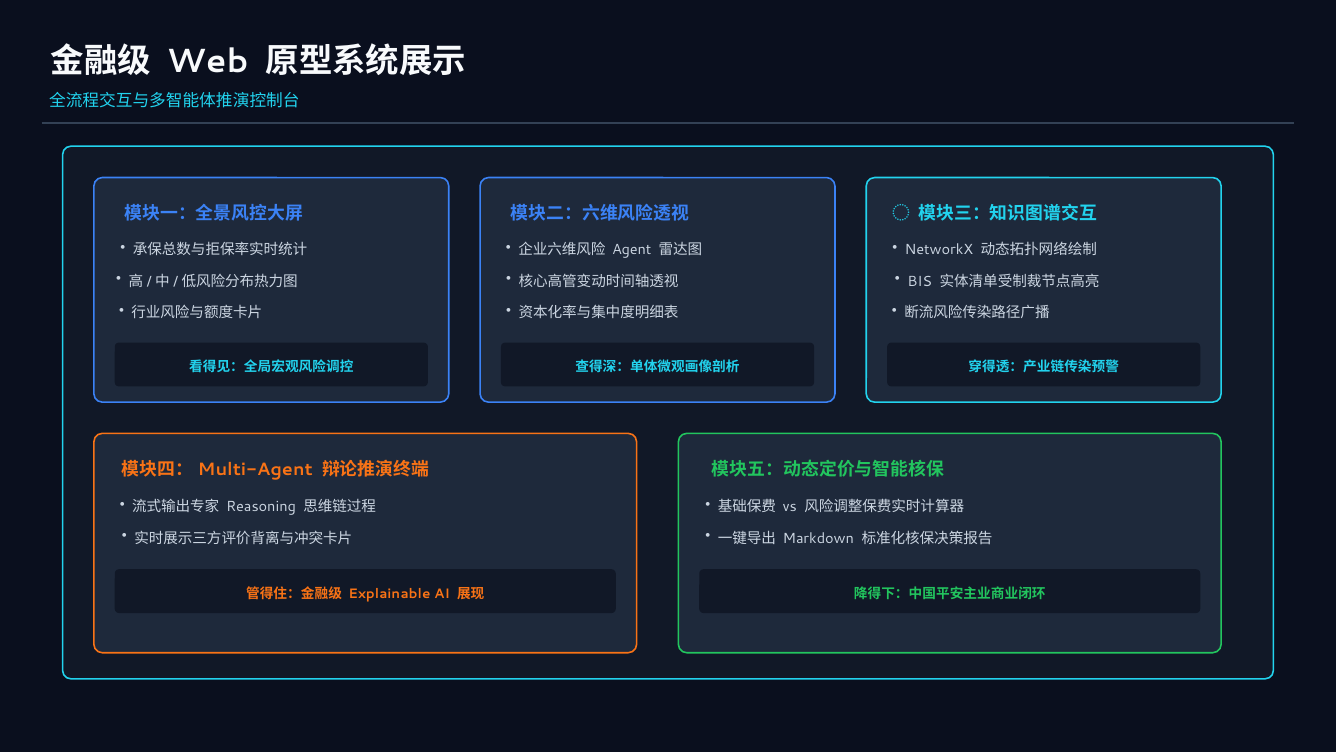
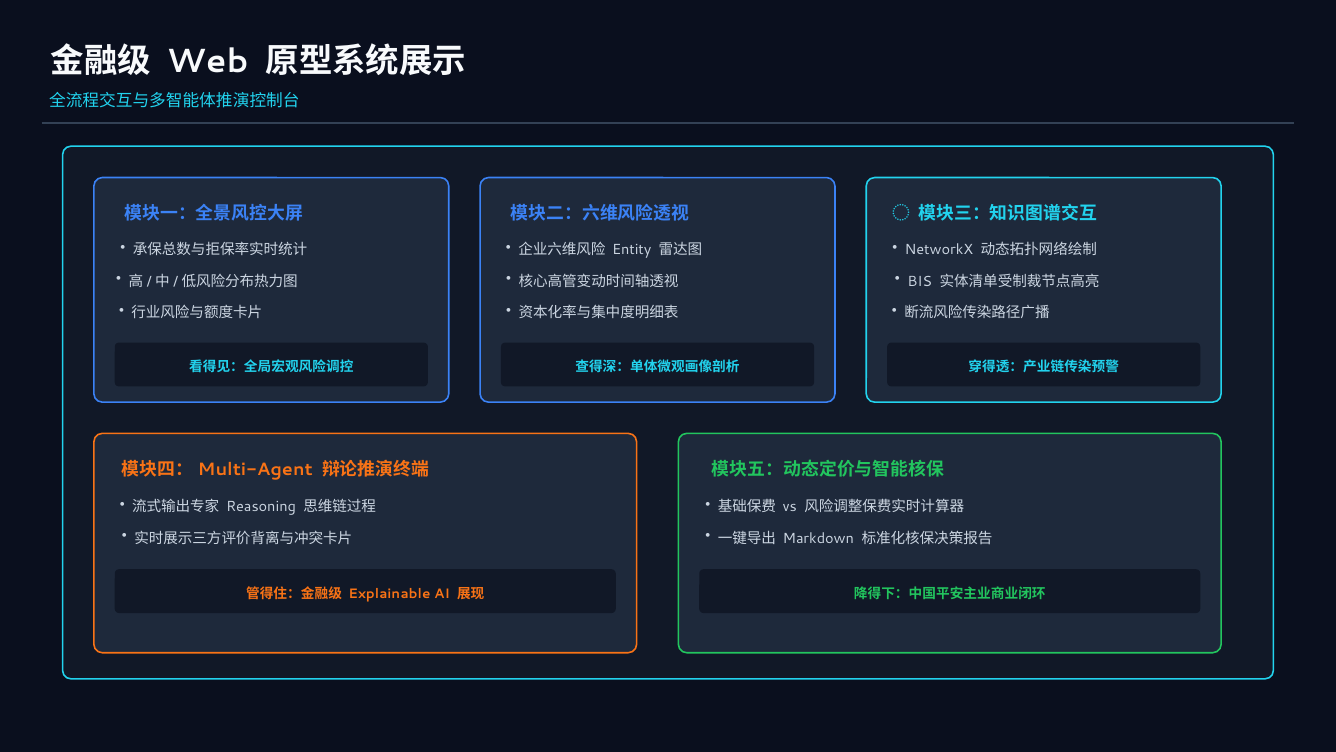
Agent: Agent -> Entity
